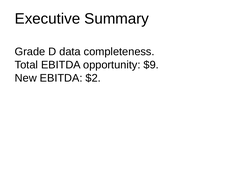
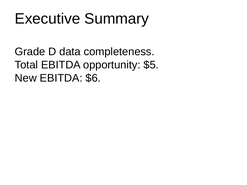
$9: $9 -> $5
$2: $2 -> $6
